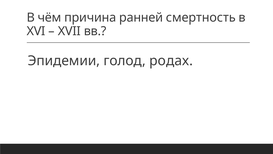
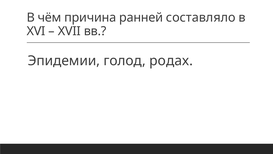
смертность: смертность -> составляло
